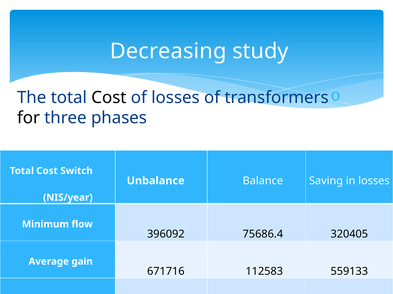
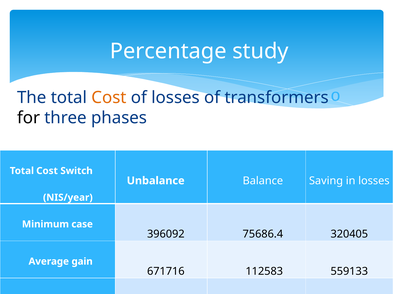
Decreasing: Decreasing -> Percentage
Cost at (109, 98) colour: black -> orange
flow: flow -> case
